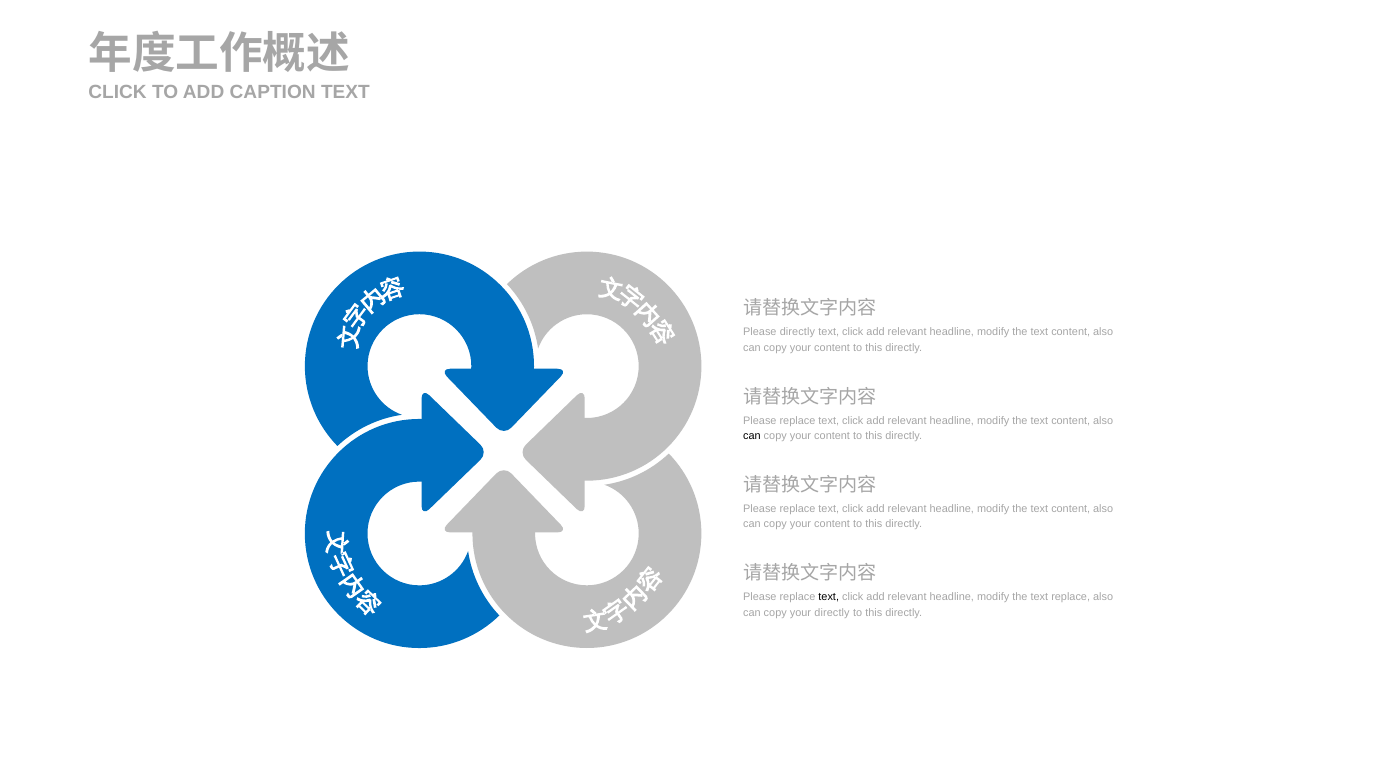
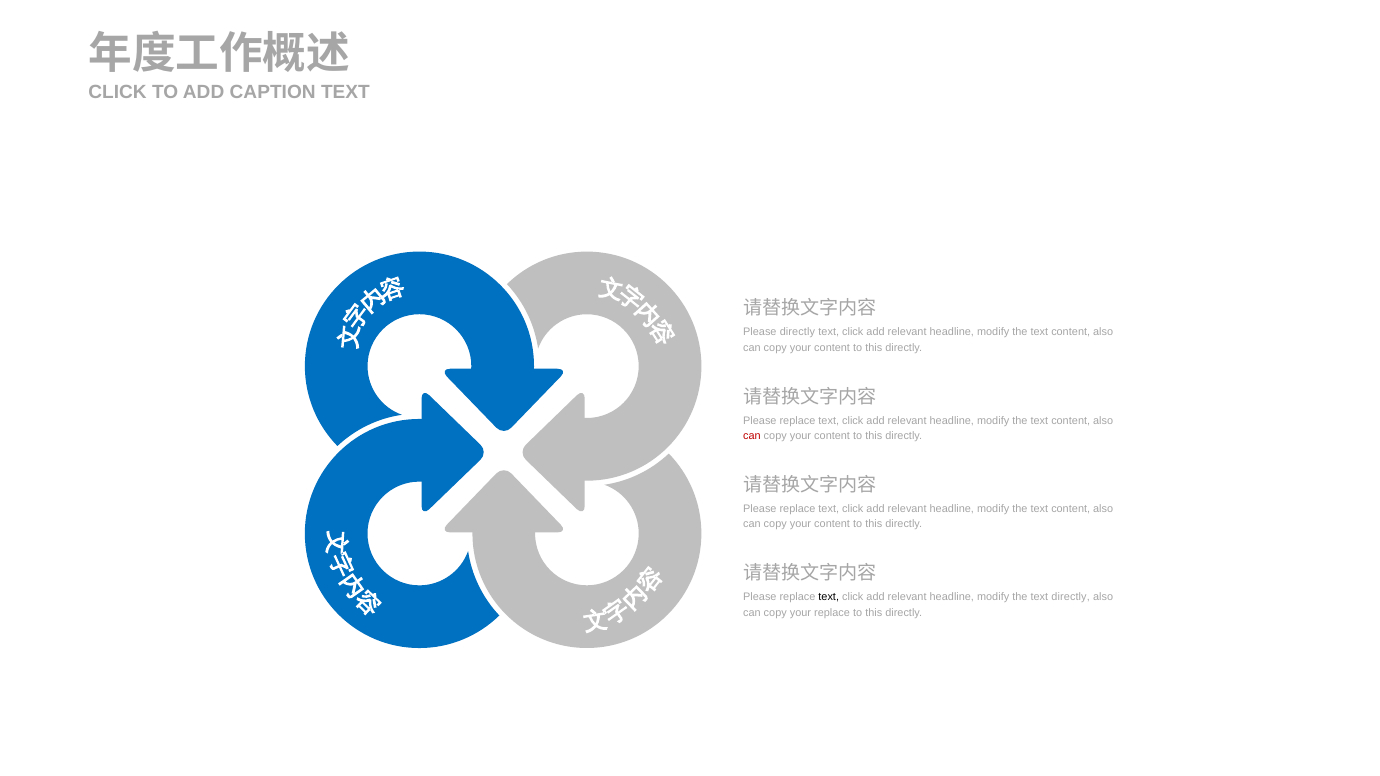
can at (752, 436) colour: black -> red
text replace: replace -> directly
your directly: directly -> replace
